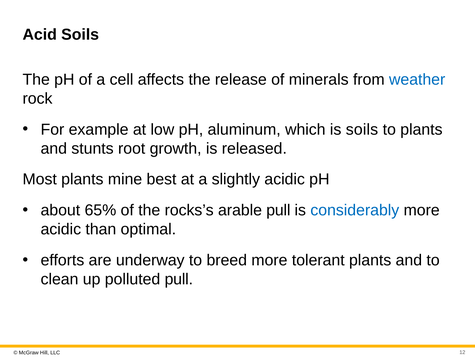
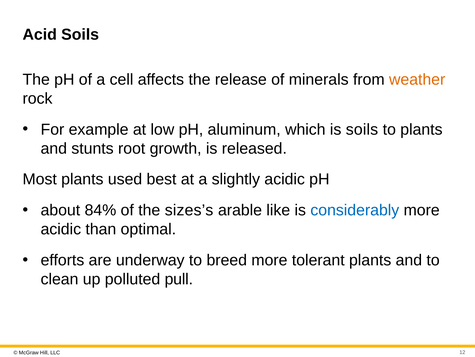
weather colour: blue -> orange
mine: mine -> used
65%: 65% -> 84%
rocks’s: rocks’s -> sizes’s
arable pull: pull -> like
